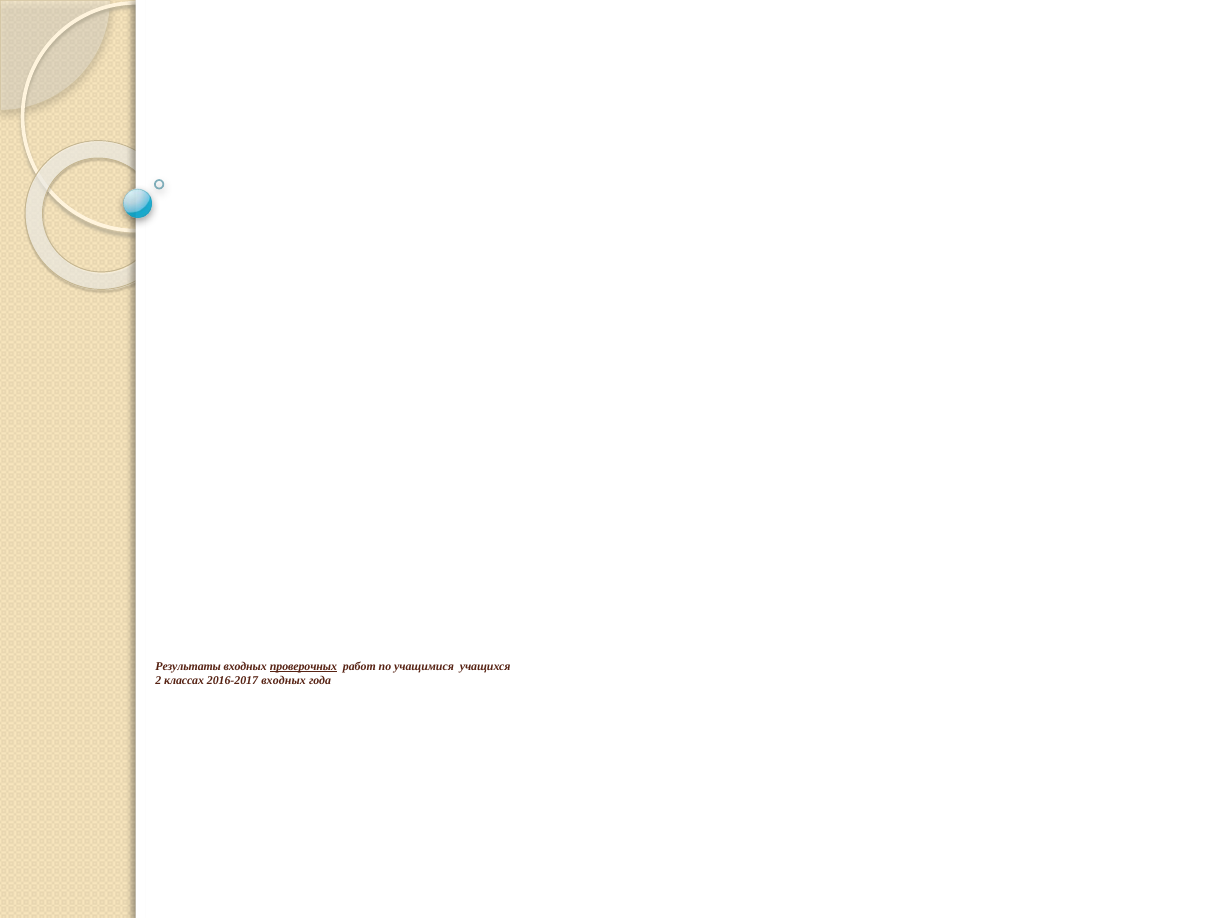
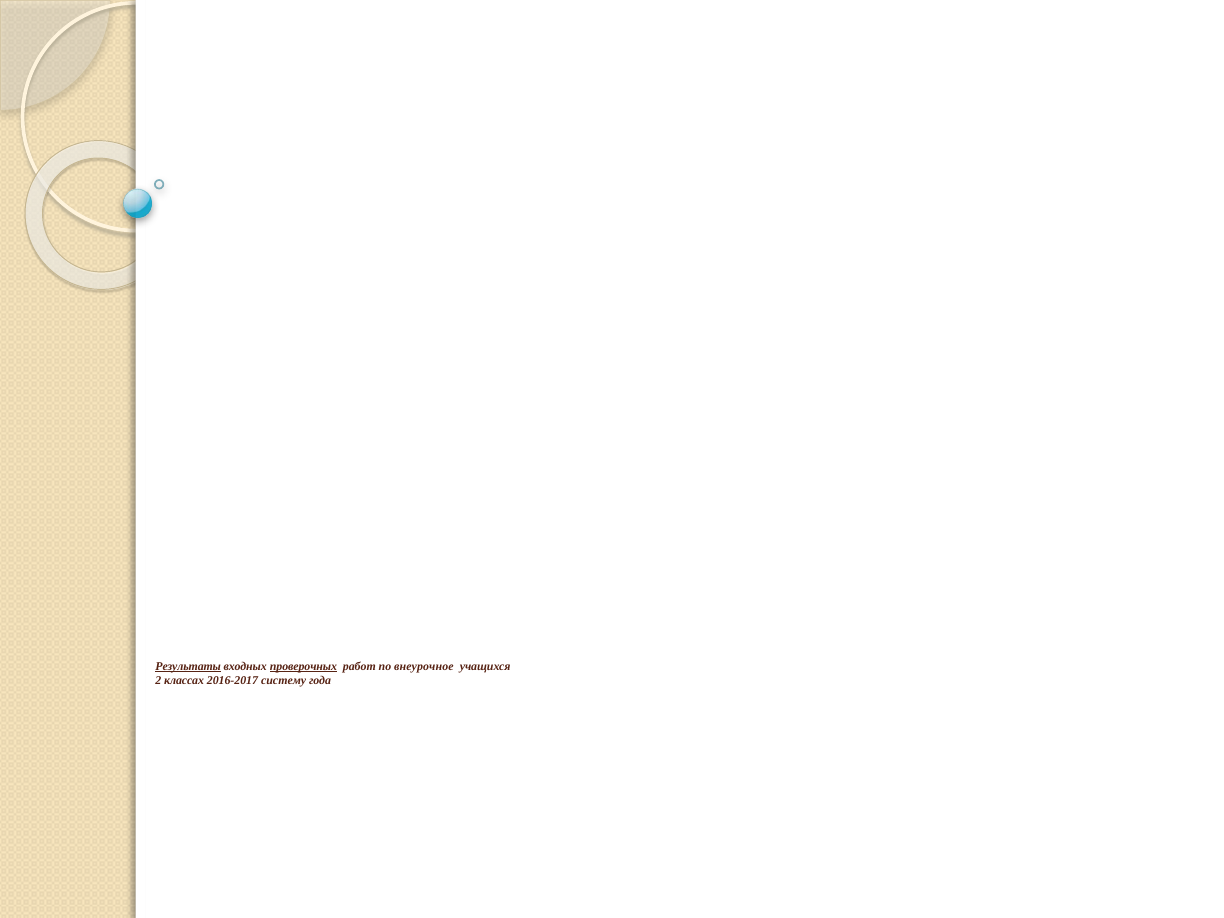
Результаты underline: none -> present
учащимися: учащимися -> внеурочное
2016-2017 входных: входных -> систему
